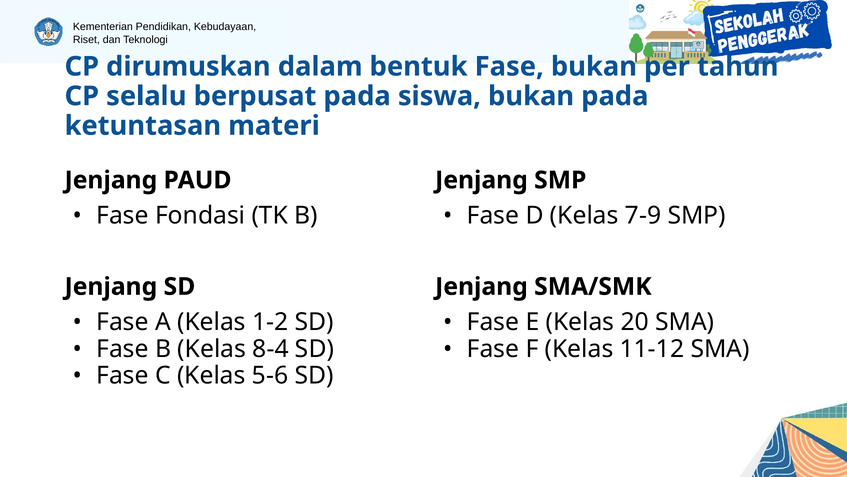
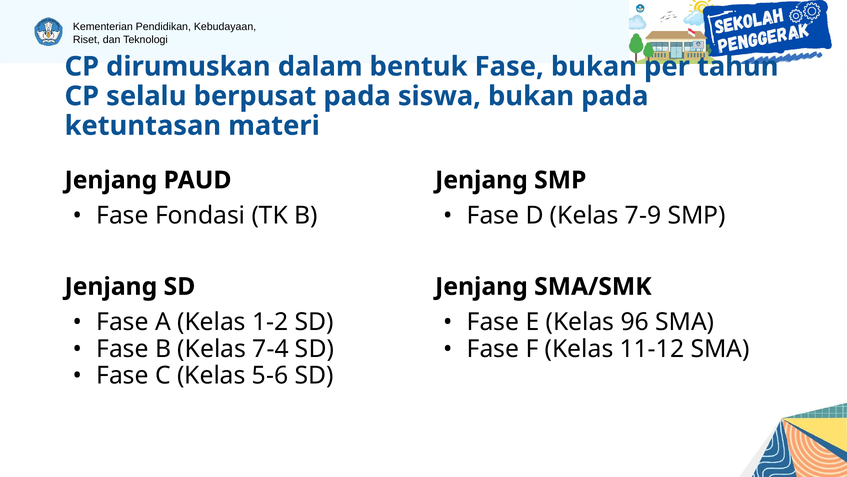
20: 20 -> 96
8-4: 8-4 -> 7-4
